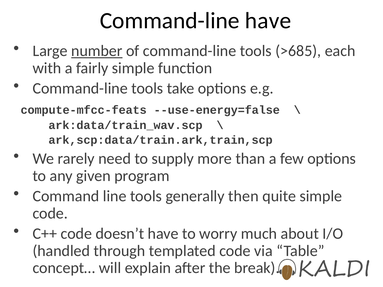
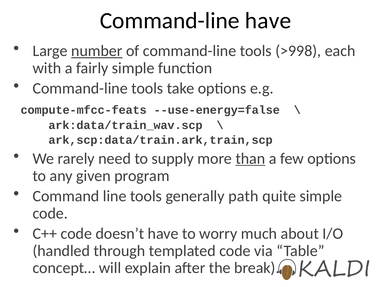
>685: >685 -> >998
than underline: none -> present
then: then -> path
